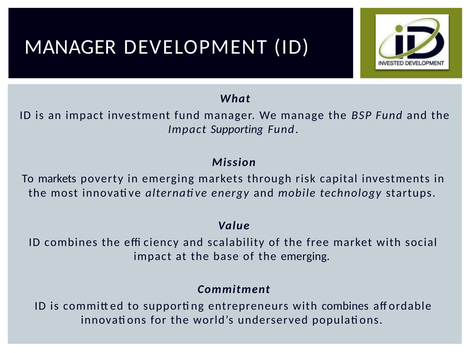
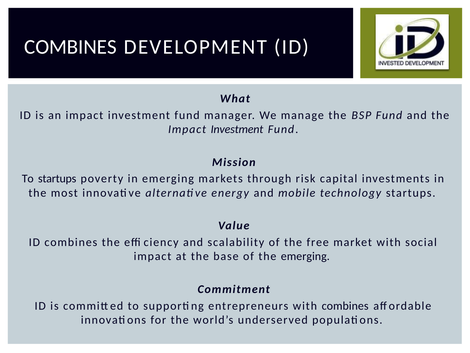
MANAGER at (70, 47): MANAGER -> COMBINES
Supporting at (237, 129): Supporting -> Investment
To markets: markets -> startups
